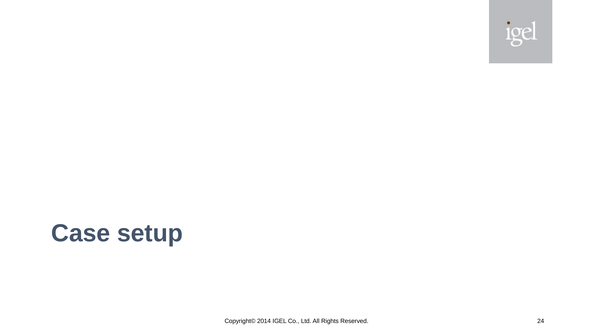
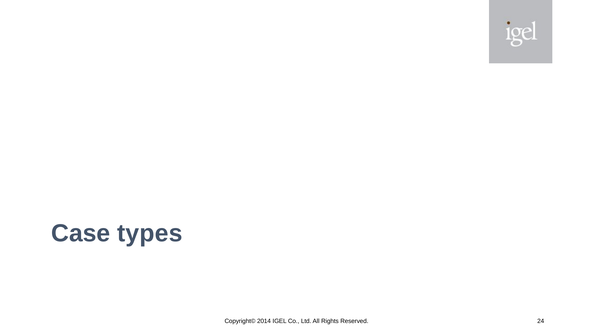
setup: setup -> types
